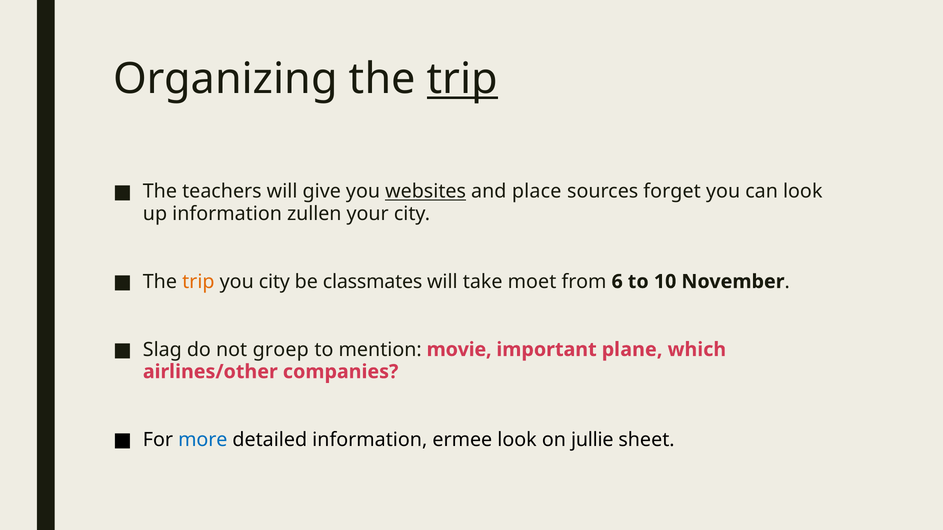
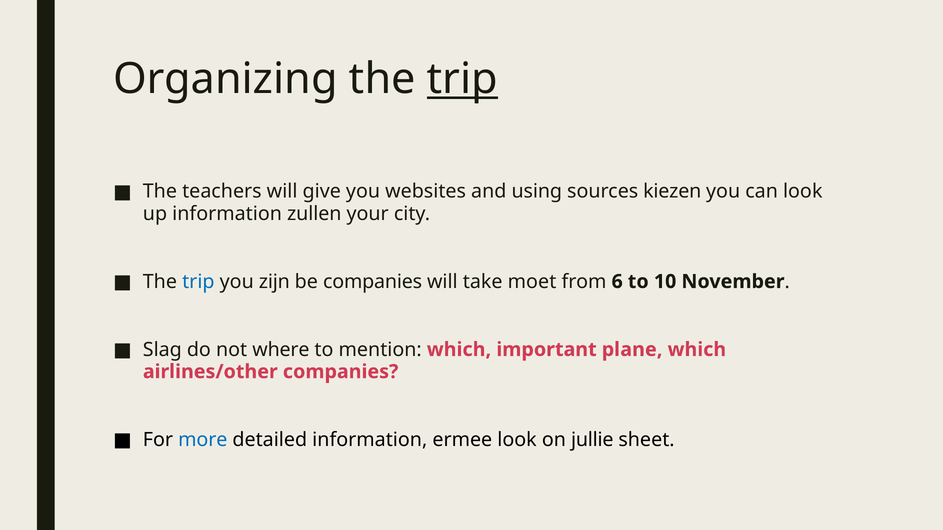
websites underline: present -> none
place: place -> using
forget: forget -> kiezen
trip at (198, 282) colour: orange -> blue
you city: city -> zijn
be classmates: classmates -> companies
groep: groep -> where
mention movie: movie -> which
